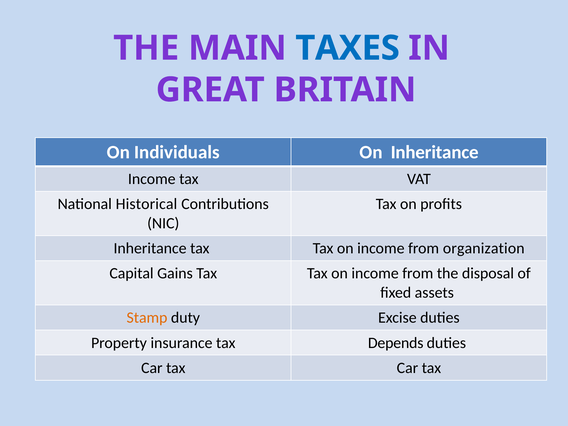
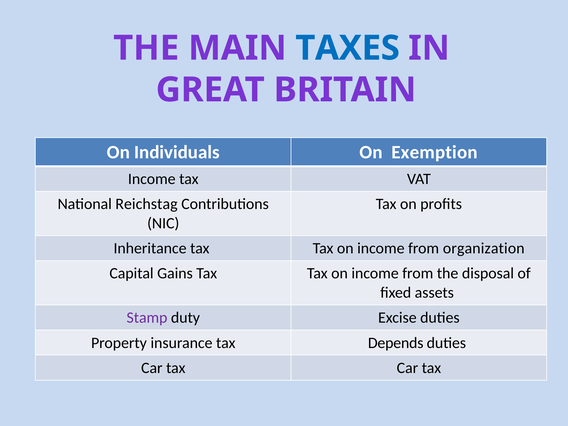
On Inheritance: Inheritance -> Exemption
Historical: Historical -> Reichstag
Stamp colour: orange -> purple
